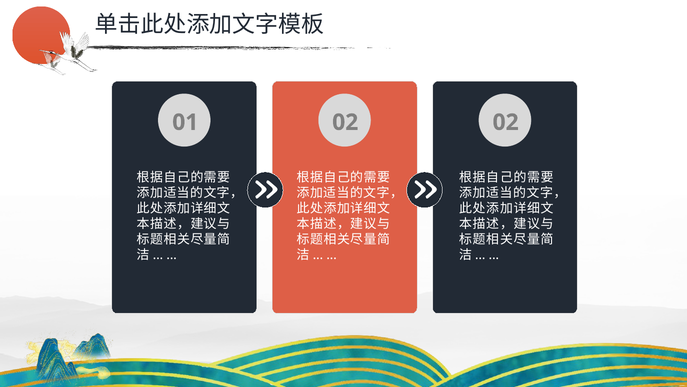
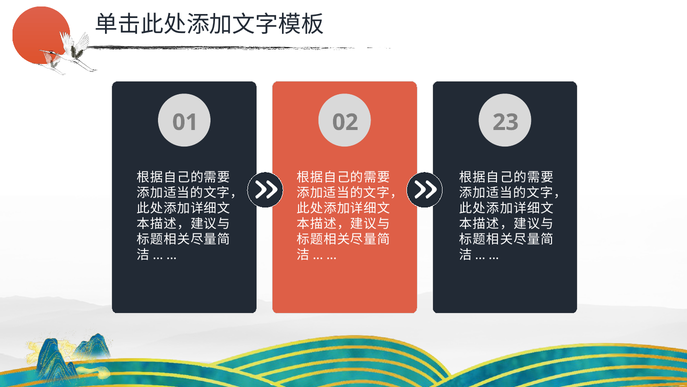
02 02: 02 -> 23
